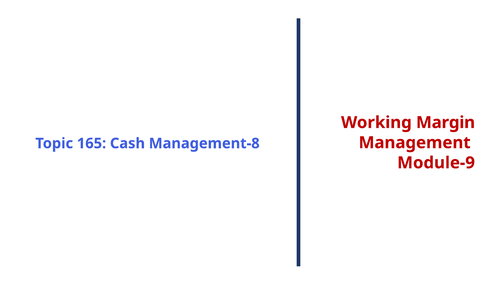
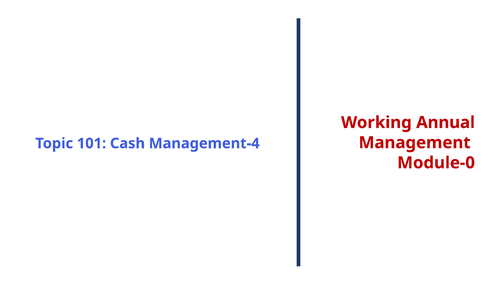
Margin: Margin -> Annual
165: 165 -> 101
Management-8: Management-8 -> Management-4
Module-9: Module-9 -> Module-0
